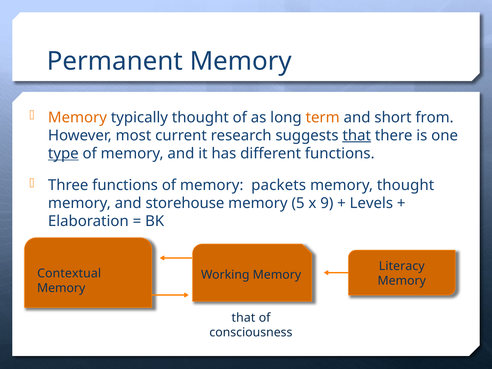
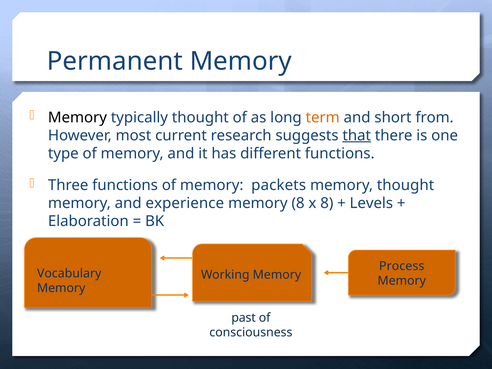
Memory at (77, 117) colour: orange -> black
type underline: present -> none
storehouse: storehouse -> experience
memory 5: 5 -> 8
x 9: 9 -> 8
Literacy: Literacy -> Process
Contextual: Contextual -> Vocabulary
that at (243, 318): that -> past
